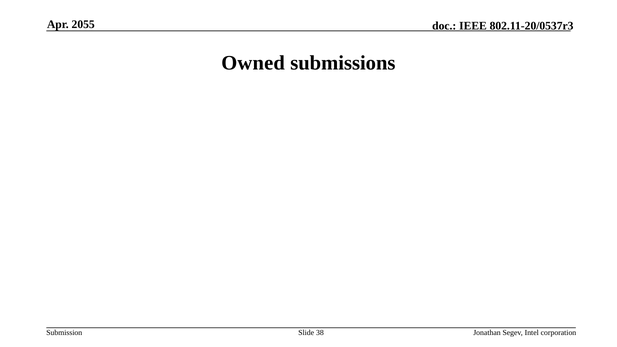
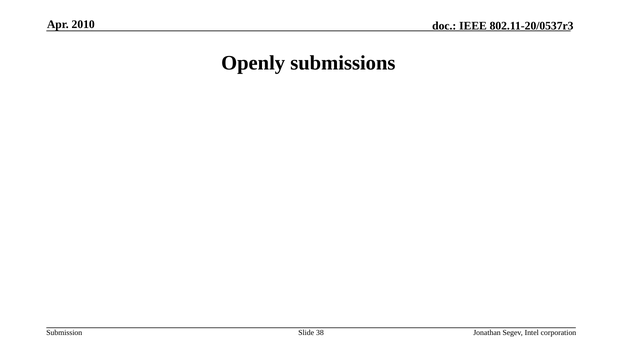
2055: 2055 -> 2010
Owned: Owned -> Openly
